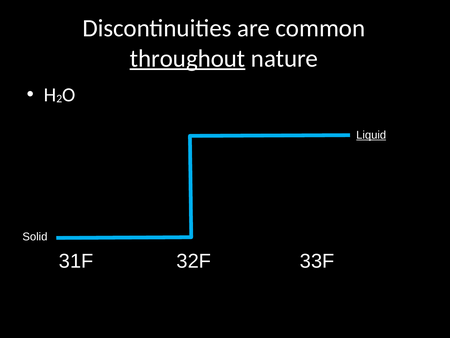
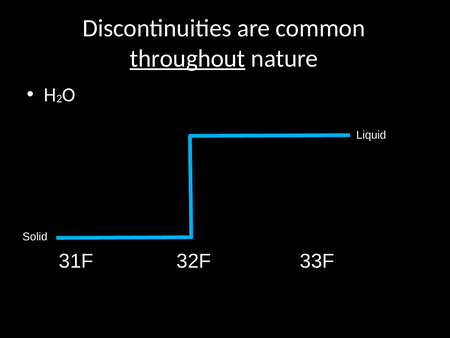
Liquid underline: present -> none
